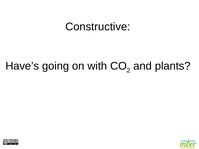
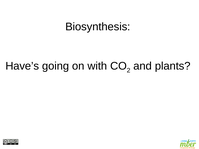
Constructive: Constructive -> Biosynthesis
